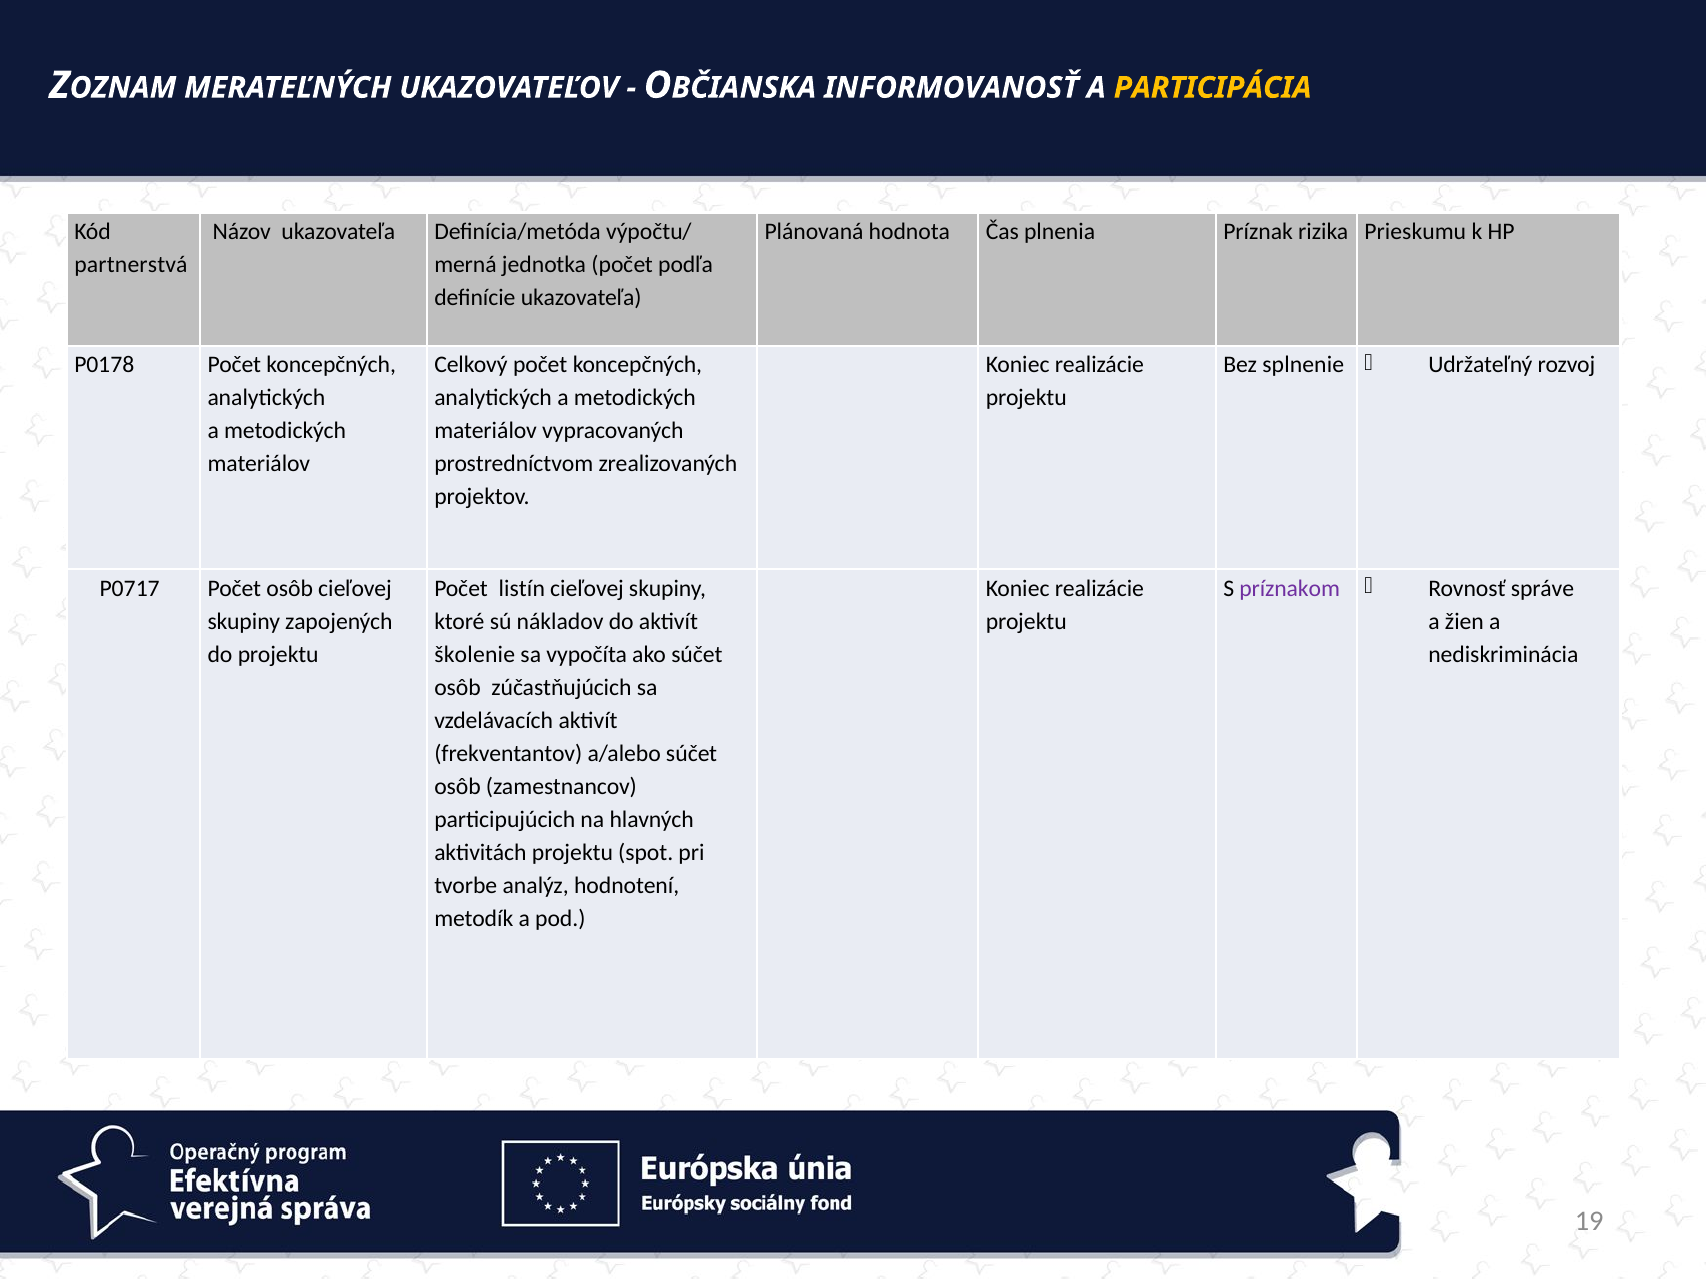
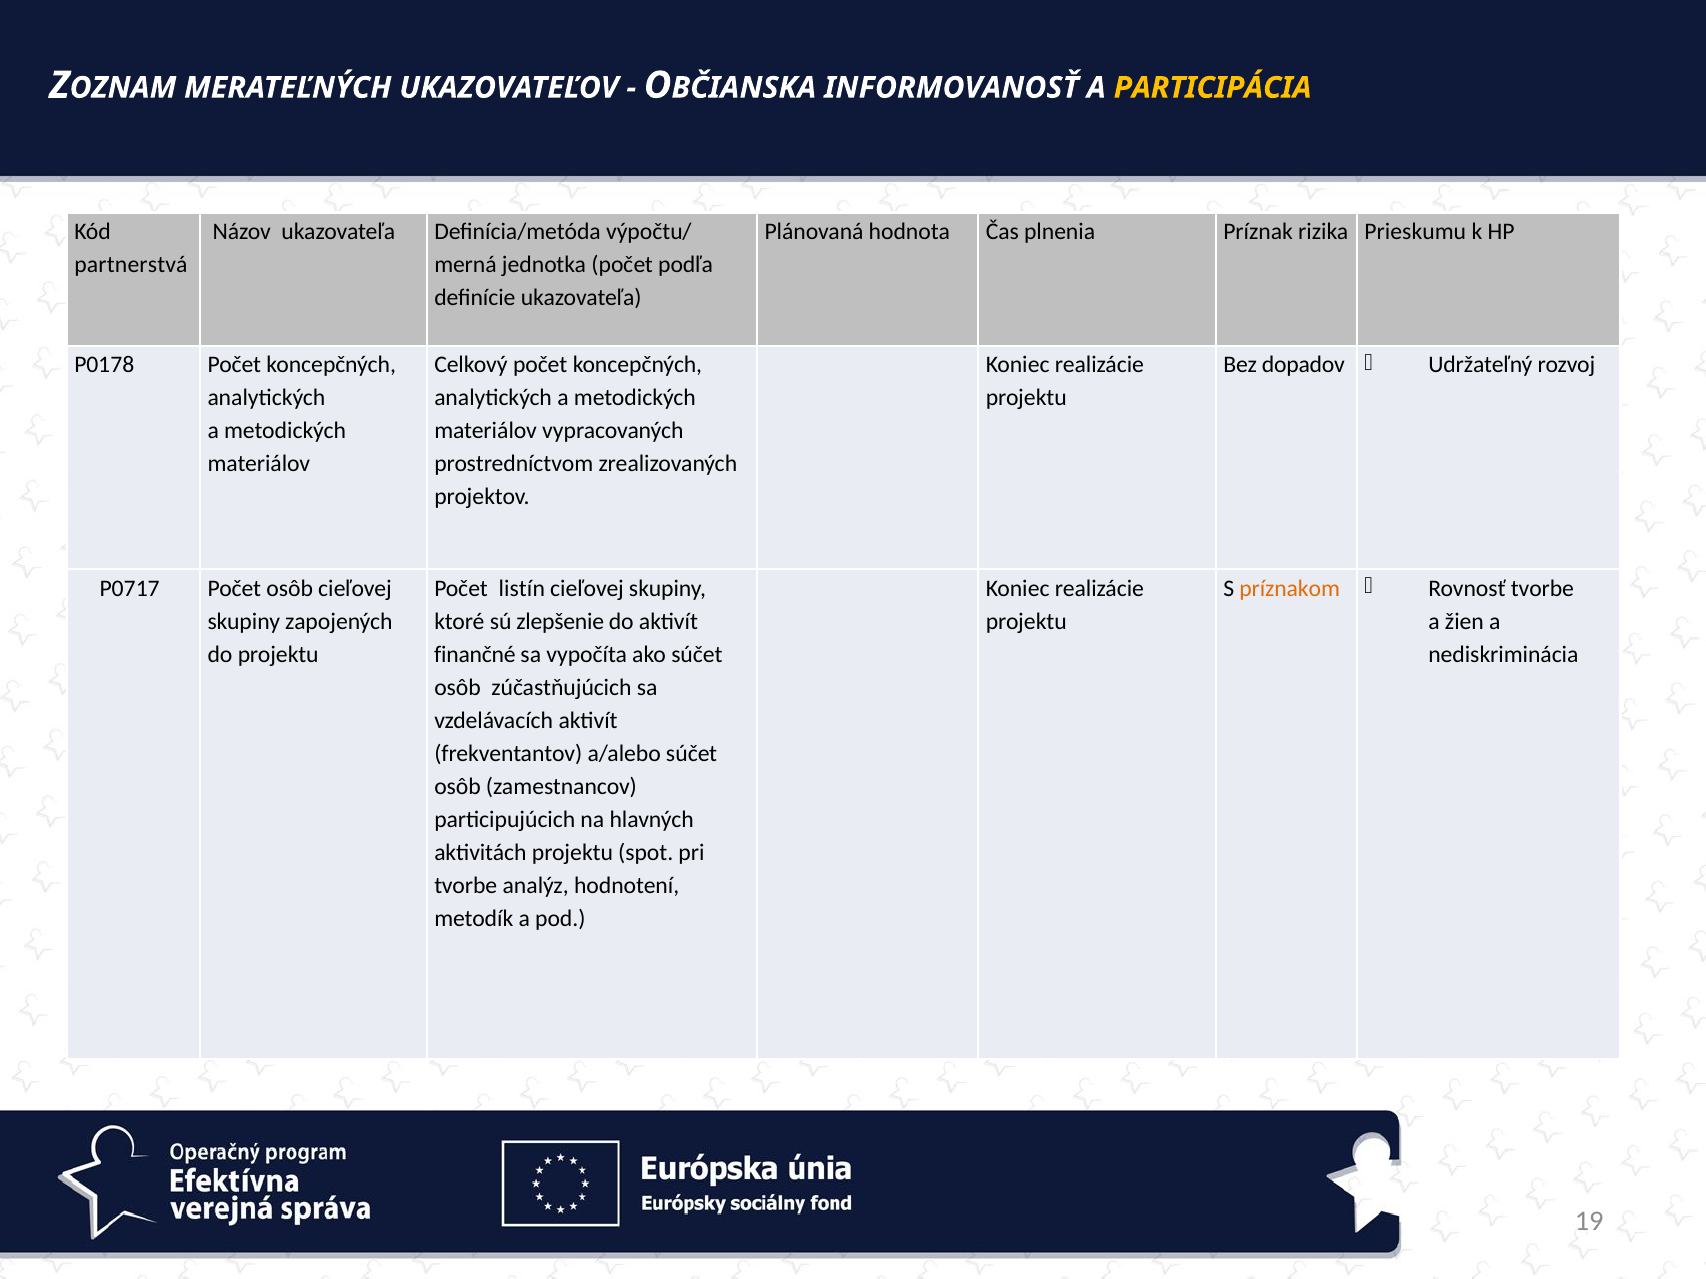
splnenie: splnenie -> dopadov
príznakom colour: purple -> orange
Rovnosť správe: správe -> tvorbe
nákladov: nákladov -> zlepšenie
školenie: školenie -> finančné
